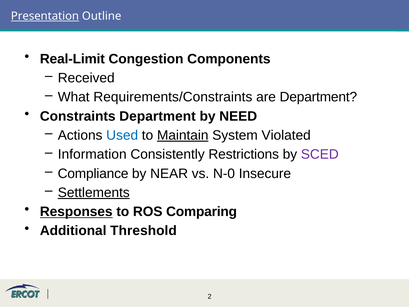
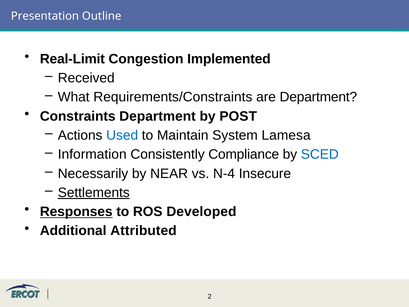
Presentation underline: present -> none
Components: Components -> Implemented
NEED: NEED -> POST
Maintain underline: present -> none
Violated: Violated -> Lamesa
Restrictions: Restrictions -> Compliance
SCED colour: purple -> blue
Compliance: Compliance -> Necessarily
N-0: N-0 -> N-4
Comparing: Comparing -> Developed
Threshold: Threshold -> Attributed
